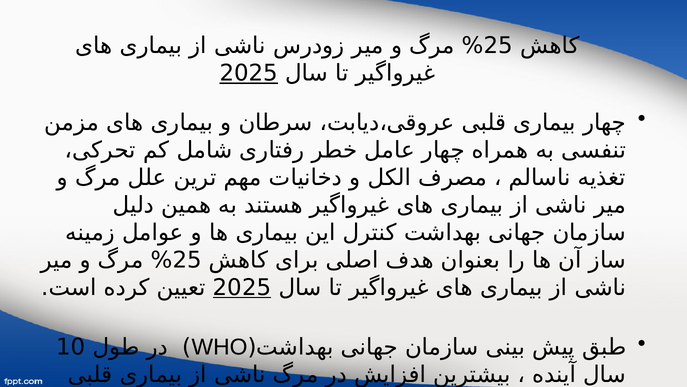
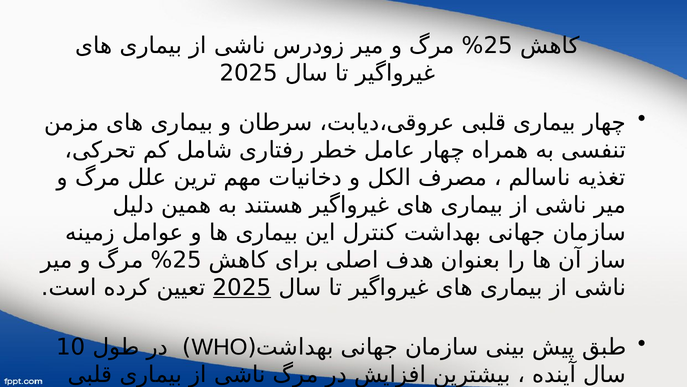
2025 at (249, 73) underline: present -> none
